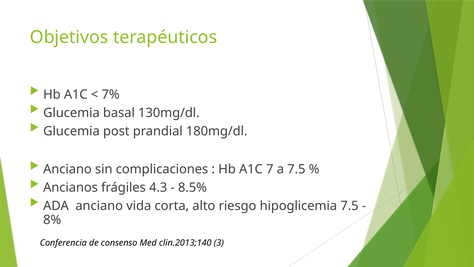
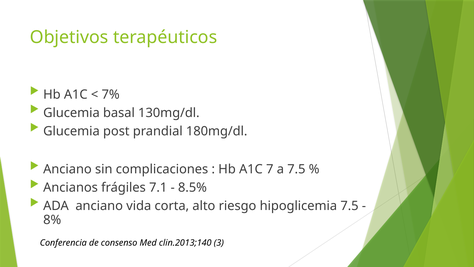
4.3: 4.3 -> 7.1
